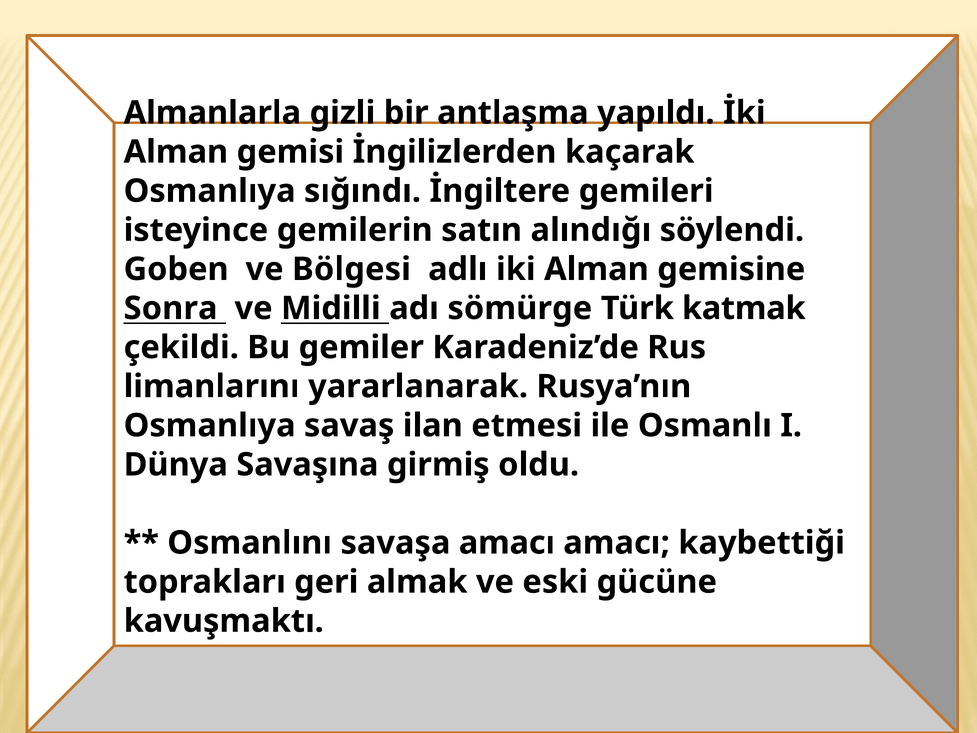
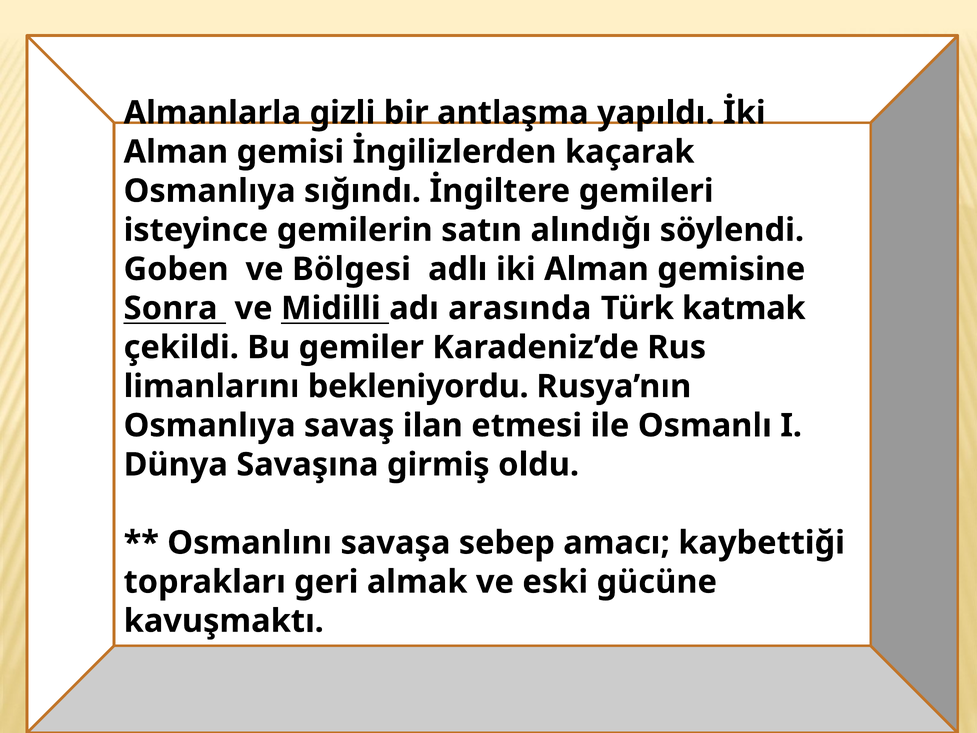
sömürge: sömürge -> arasında
yararlanarak: yararlanarak -> bekleniyordu
savaşa amacı: amacı -> sebep
